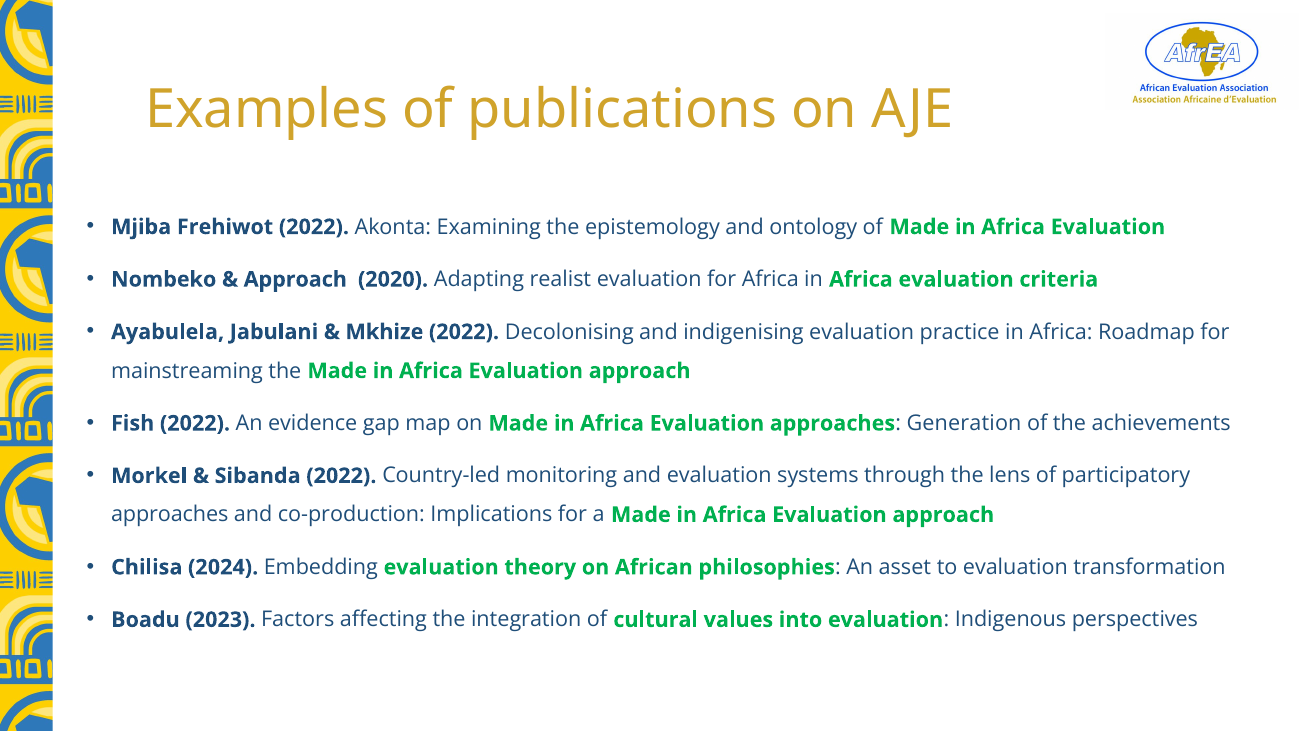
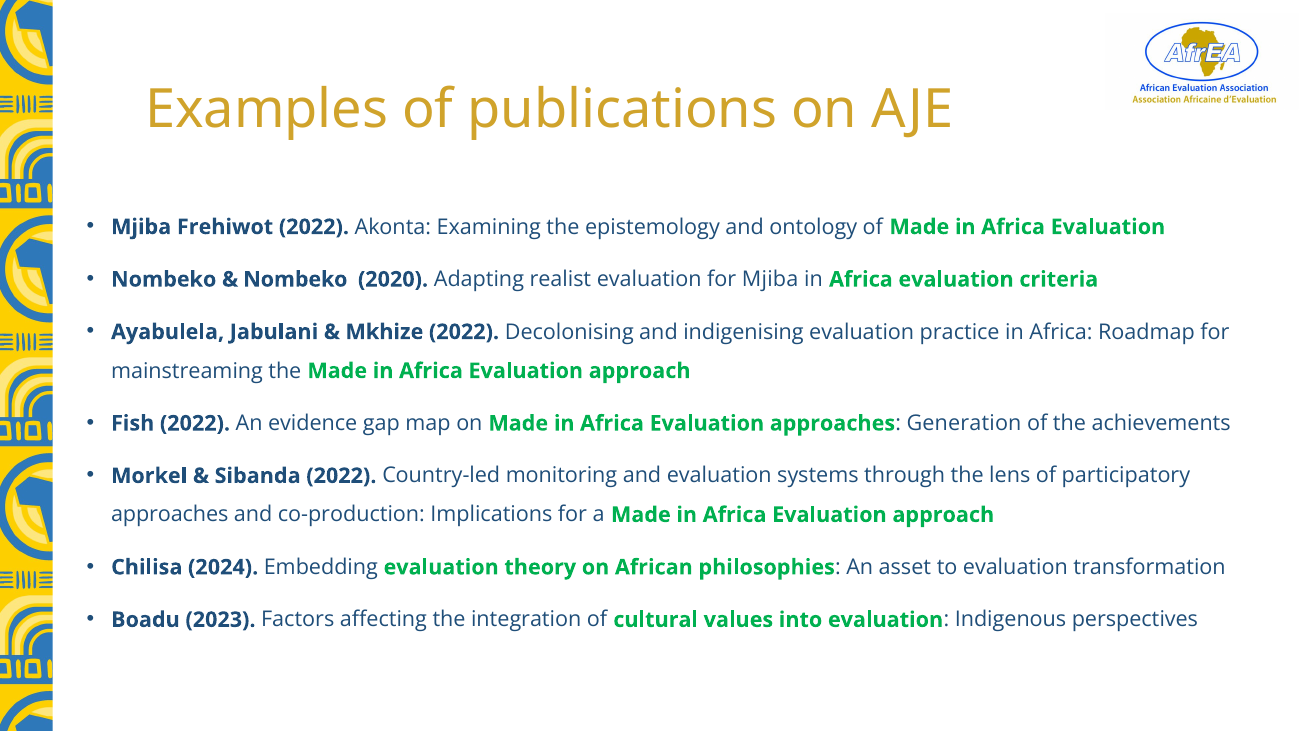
Approach at (295, 279): Approach -> Nombeko
for Africa: Africa -> Mjiba
